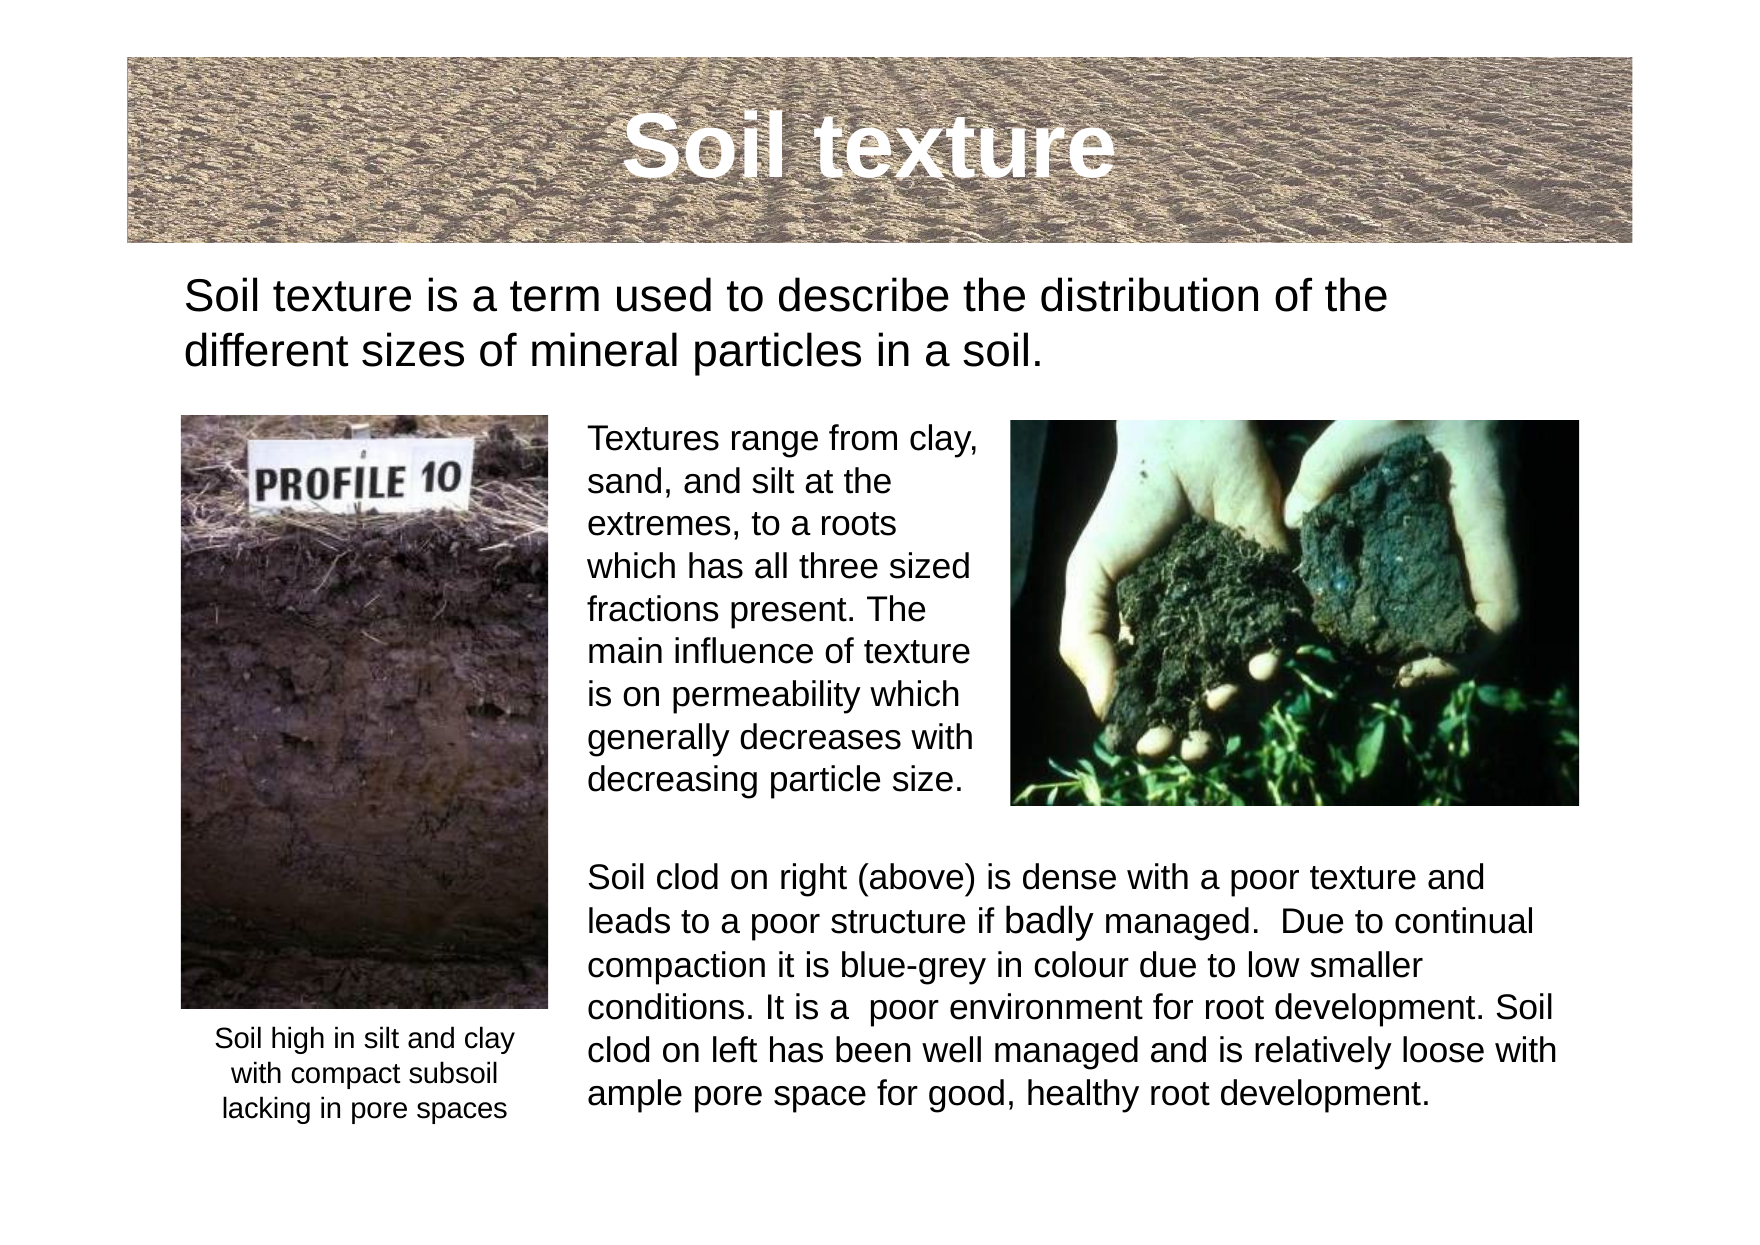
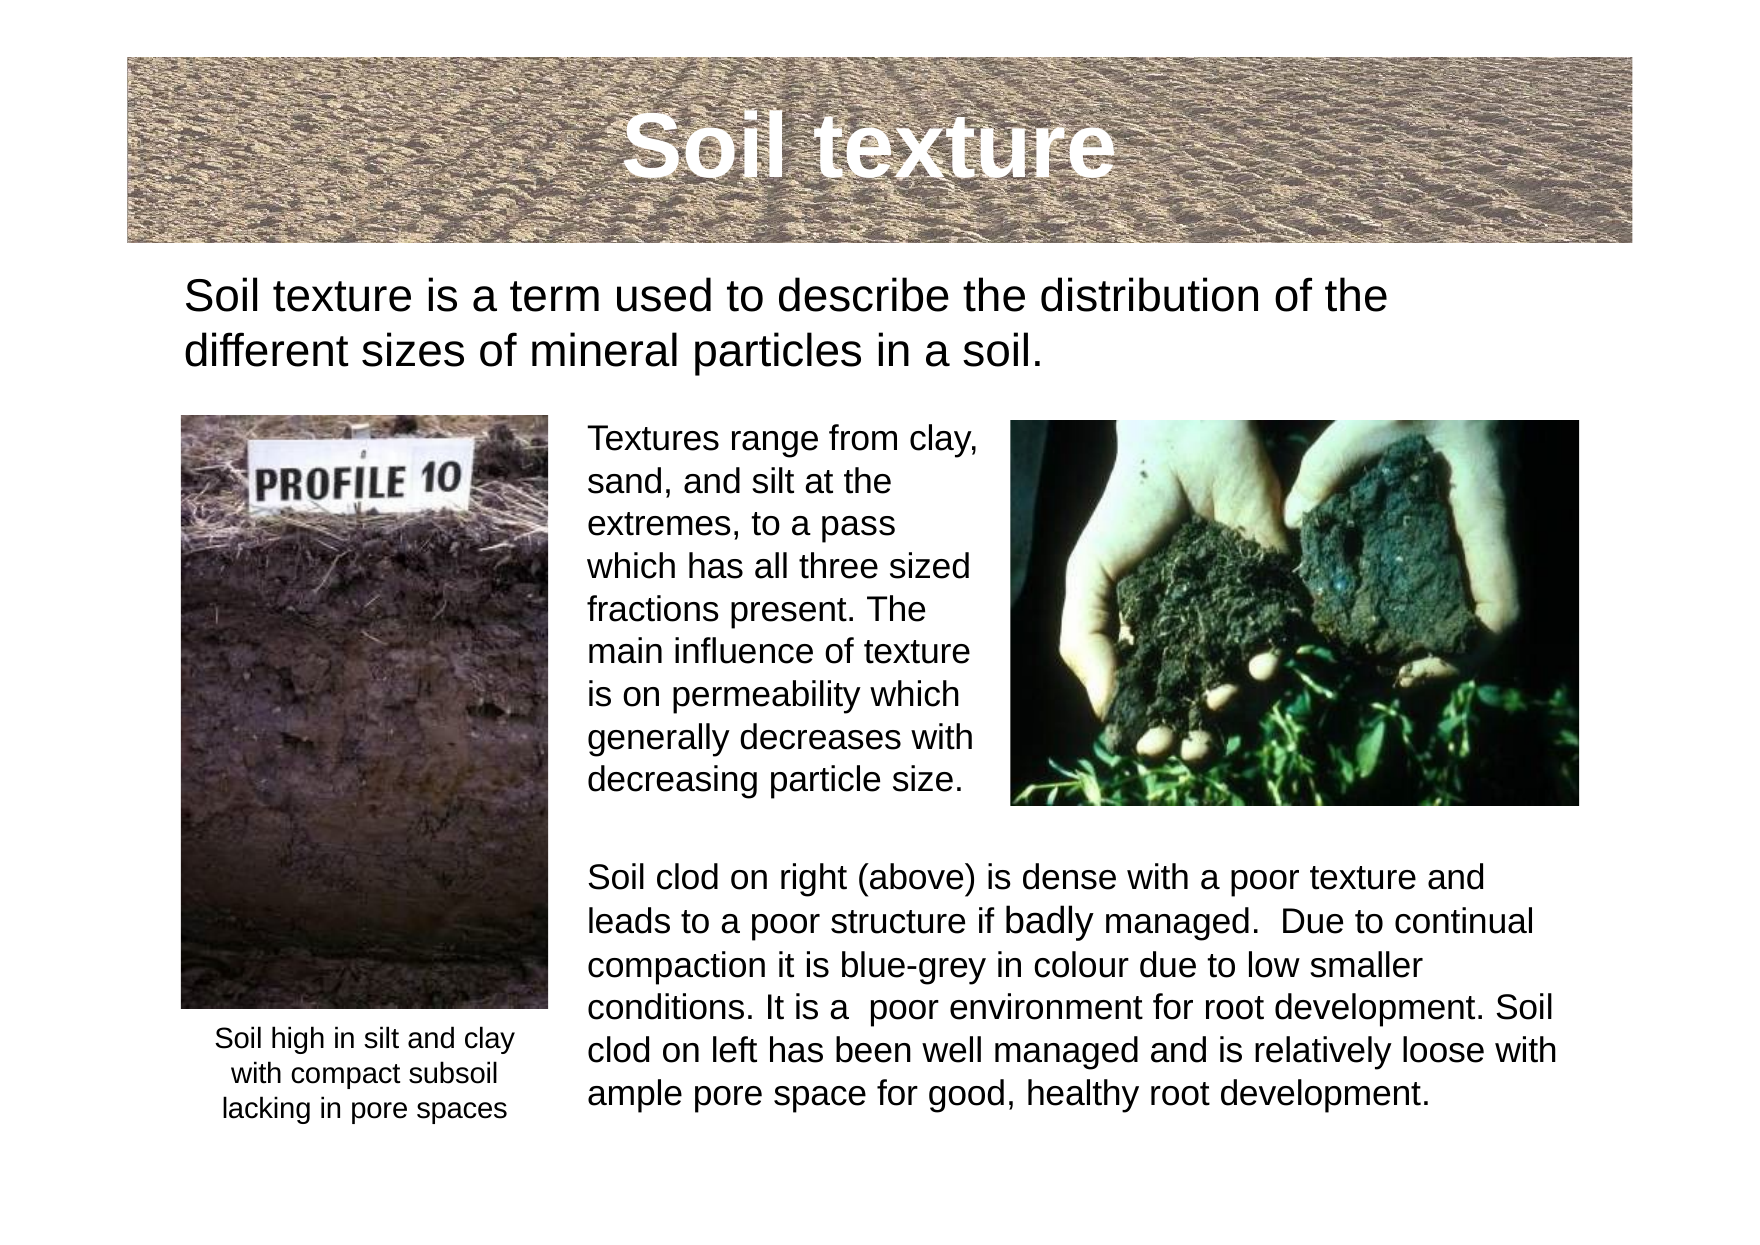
roots: roots -> pass
